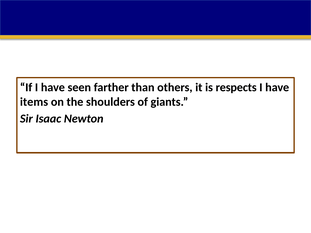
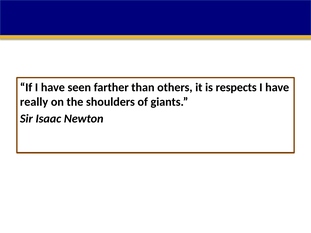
items: items -> really
